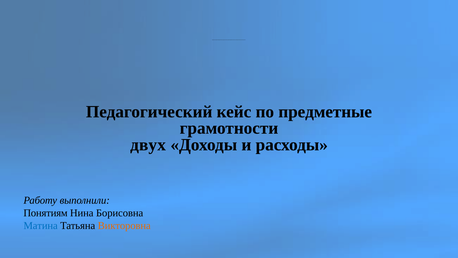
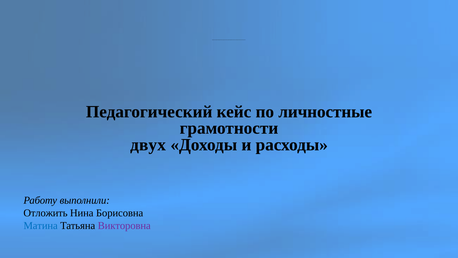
предметные: предметные -> личностные
Понятиям: Понятиям -> Отложить
Викторовна colour: orange -> purple
